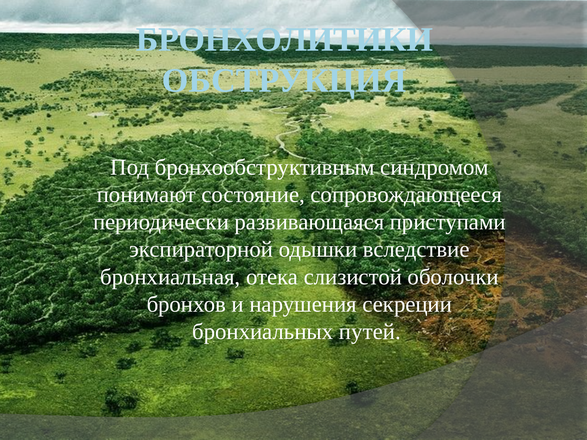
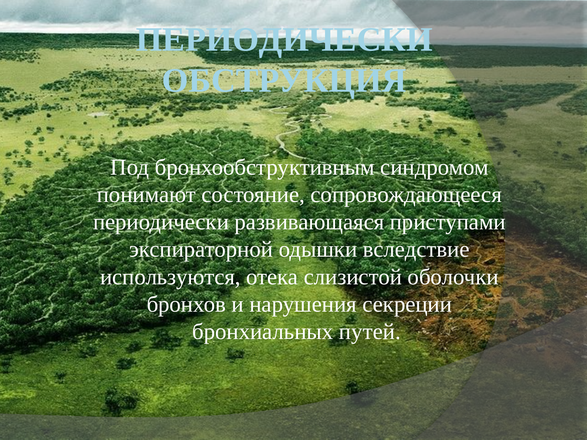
БРОНХОЛИТИКИ at (284, 40): БРОНХОЛИТИКИ -> ПЕРИОДИЧЕСКИ
бронхиальная: бронхиальная -> используются
